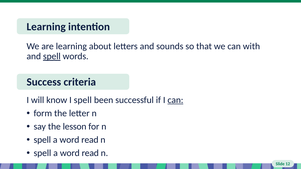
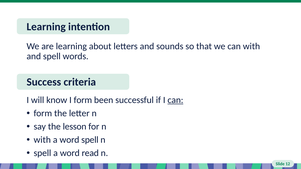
spell at (52, 56) underline: present -> none
I spell: spell -> form
spell at (42, 140): spell -> with
read at (90, 140): read -> spell
